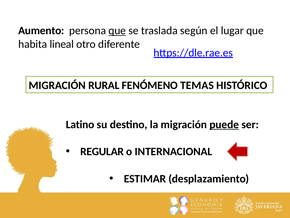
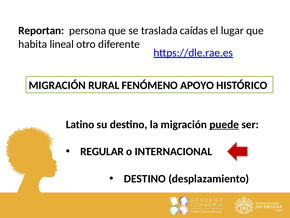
Aumento: Aumento -> Reportan
que at (117, 31) underline: present -> none
según: según -> caídas
TEMAS: TEMAS -> APOYO
ESTIMAR at (145, 178): ESTIMAR -> DESTINO
